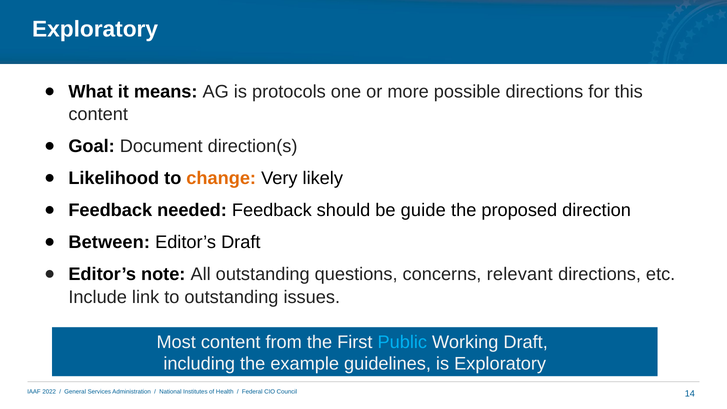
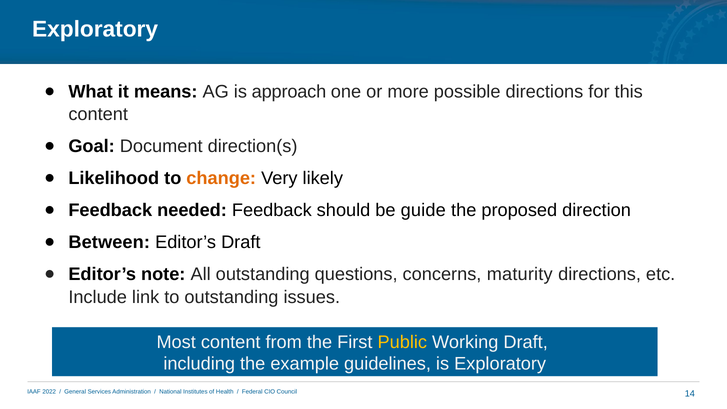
protocols: protocols -> approach
relevant: relevant -> maturity
Public colour: light blue -> yellow
